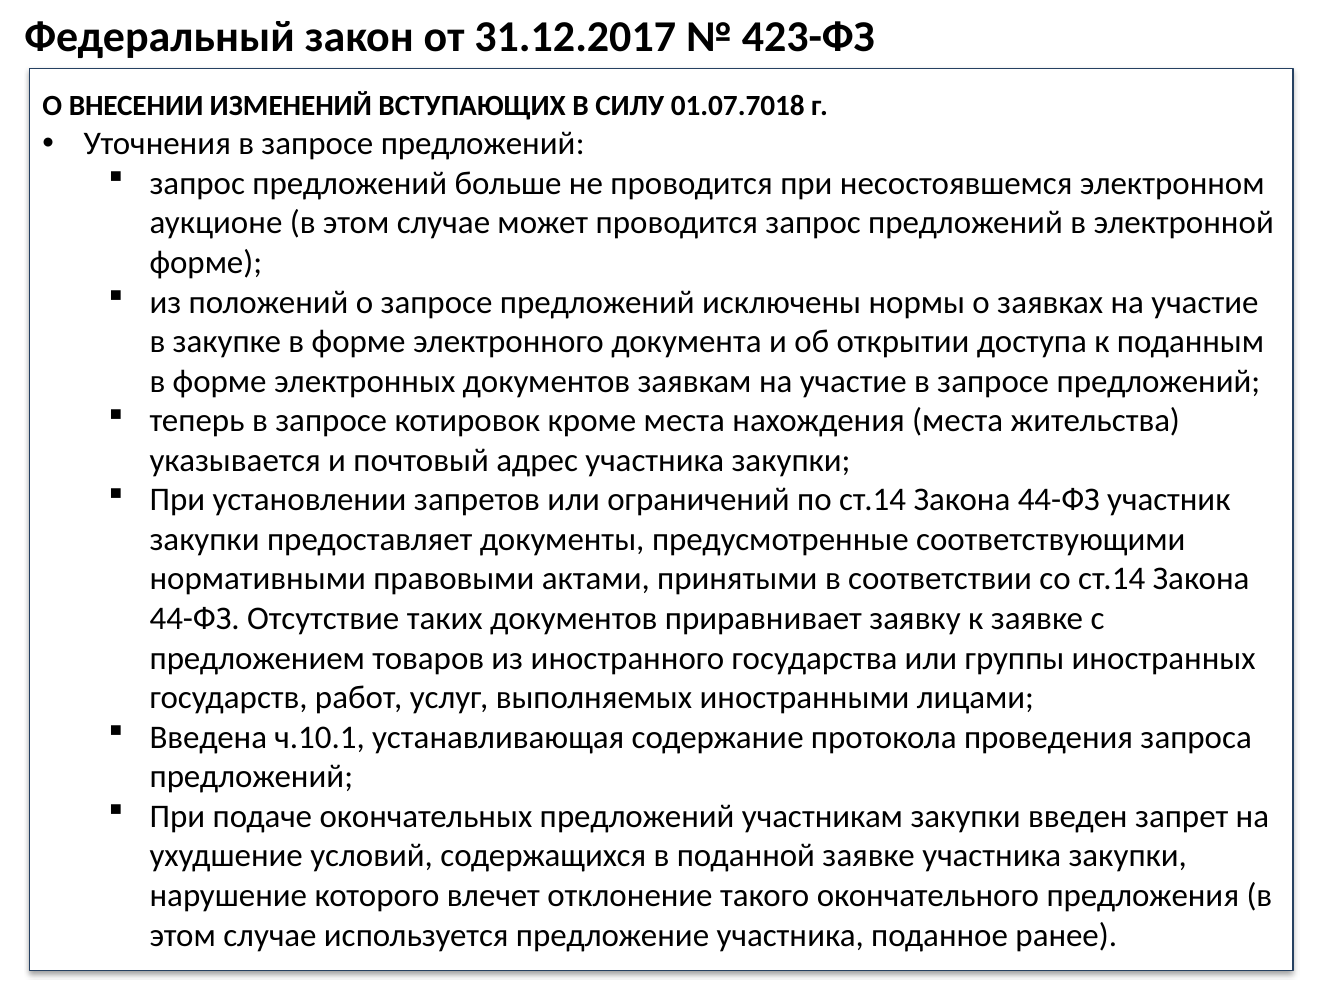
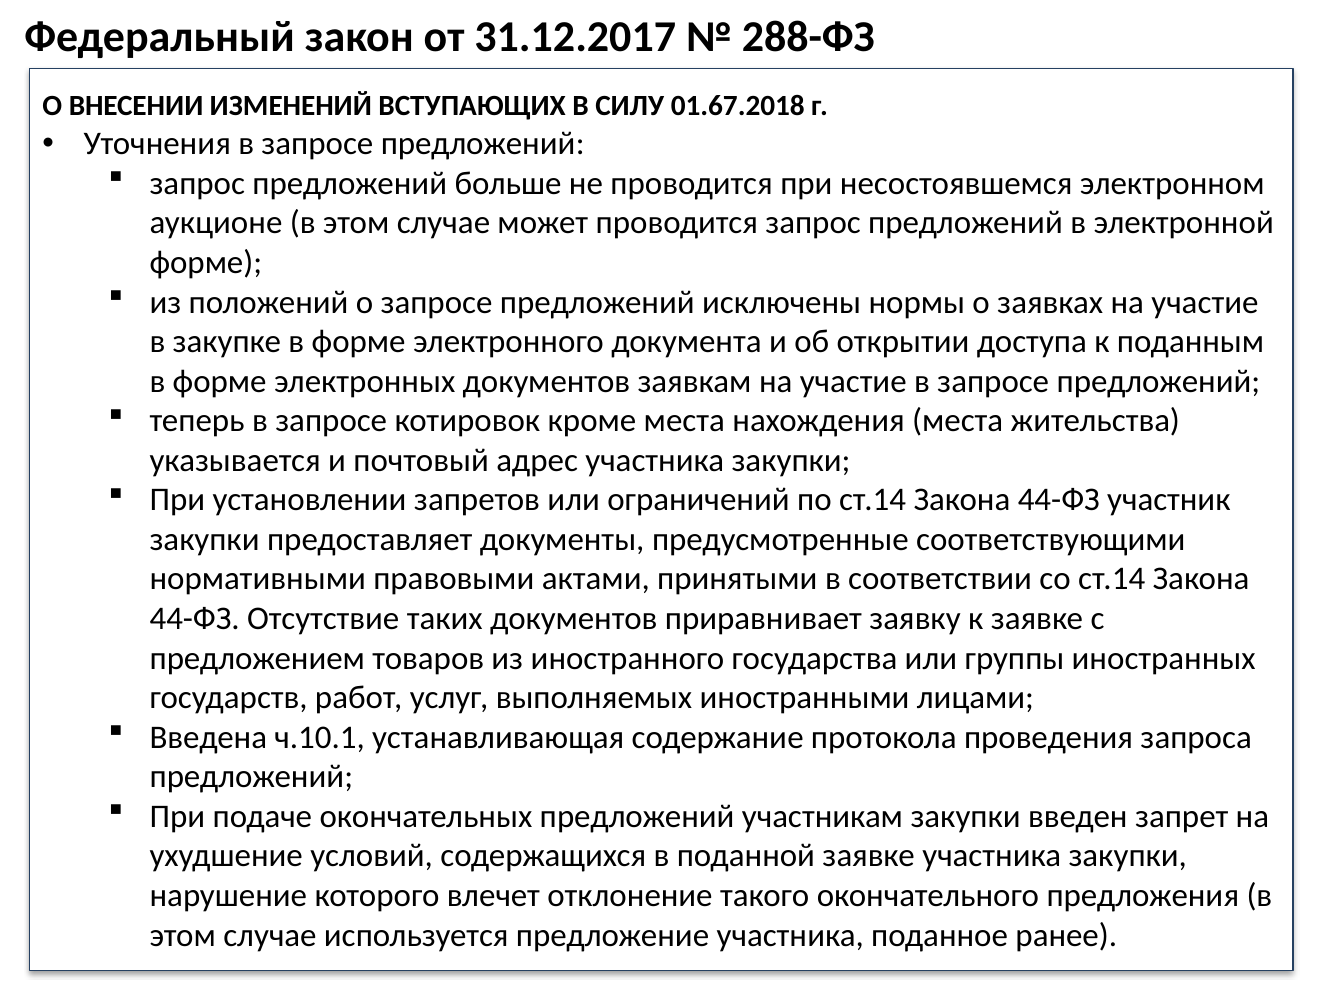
423-ФЗ: 423-ФЗ -> 288-ФЗ
01.07.7018: 01.07.7018 -> 01.67.2018
